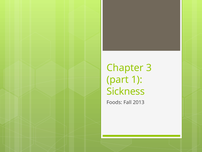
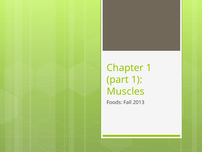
Chapter 3: 3 -> 1
Sickness: Sickness -> Muscles
